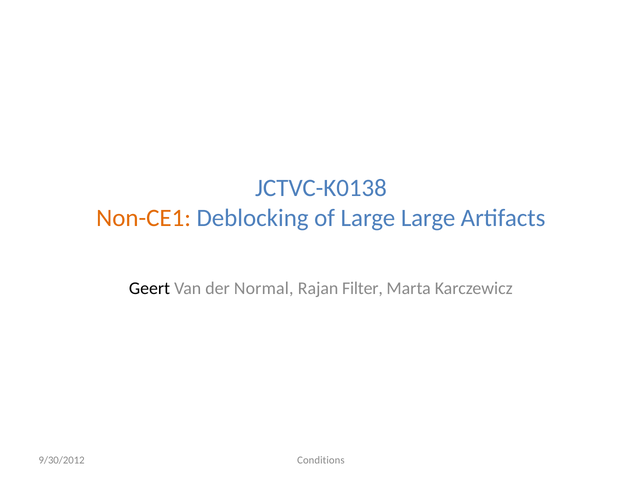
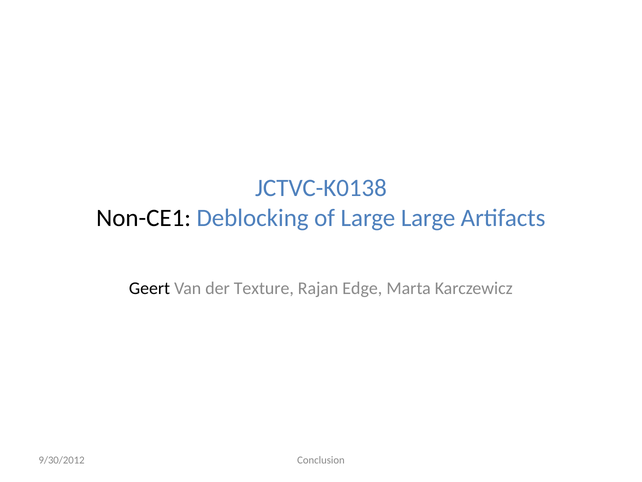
Non-CE1 colour: orange -> black
Normal: Normal -> Texture
Filter: Filter -> Edge
Conditions: Conditions -> Conclusion
